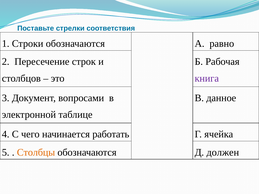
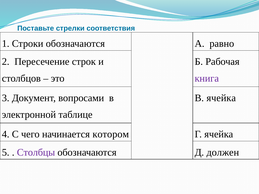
В данное: данное -> ячейка
работать: работать -> котором
Столбцы colour: orange -> purple
